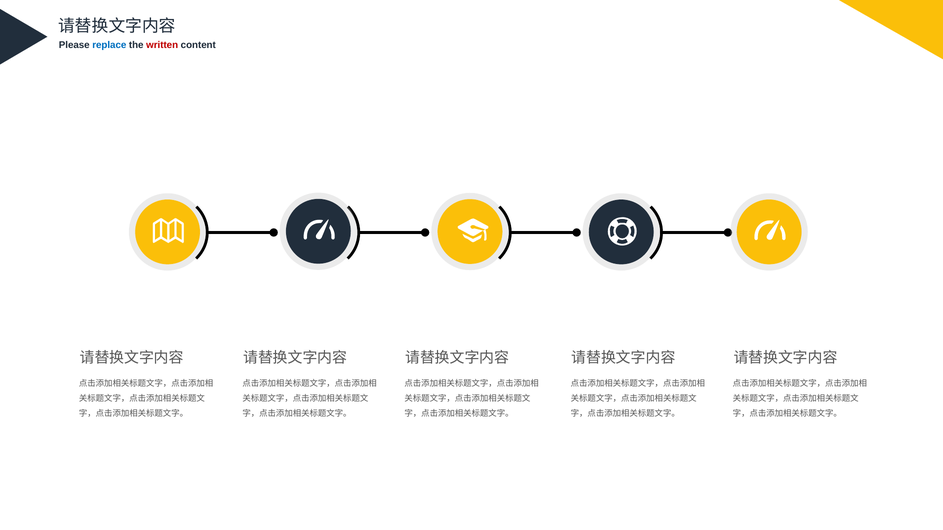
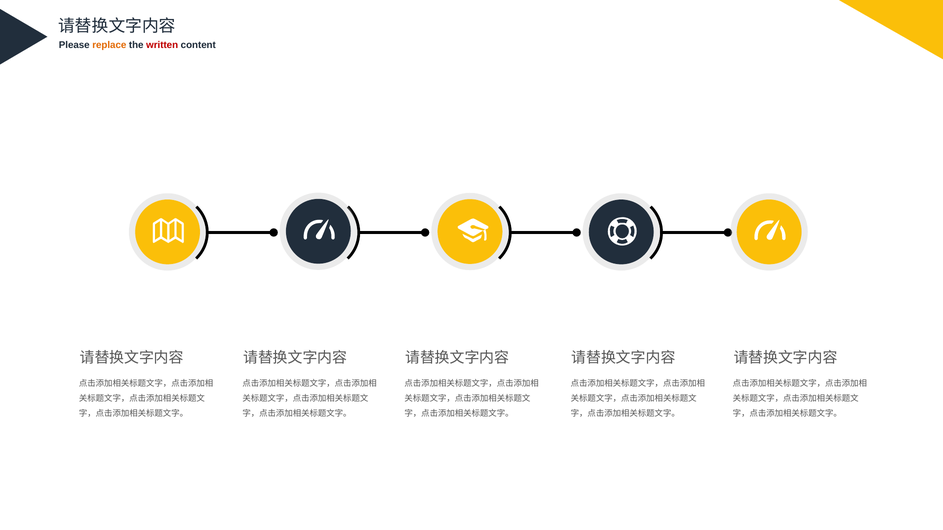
replace colour: blue -> orange
